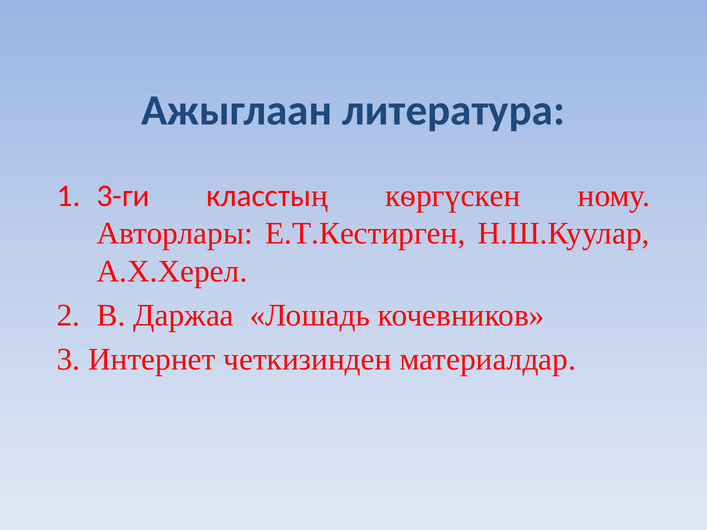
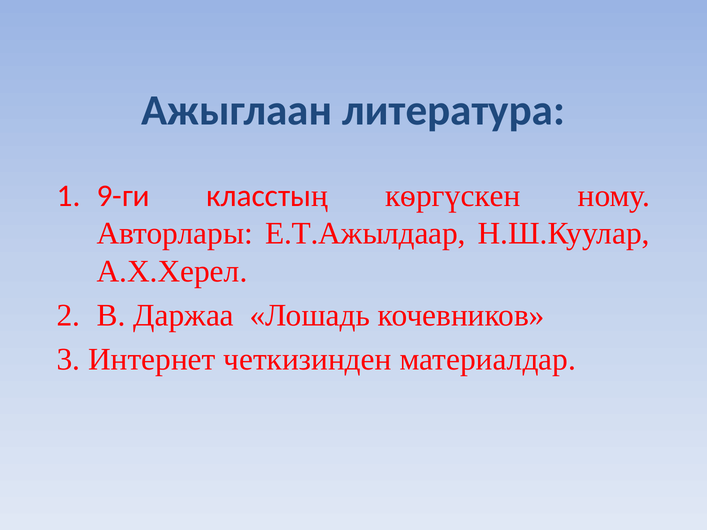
3-ги: 3-ги -> 9-ги
Е.Т.Кестирген: Е.Т.Кестирген -> Е.Т.Ажылдаар
